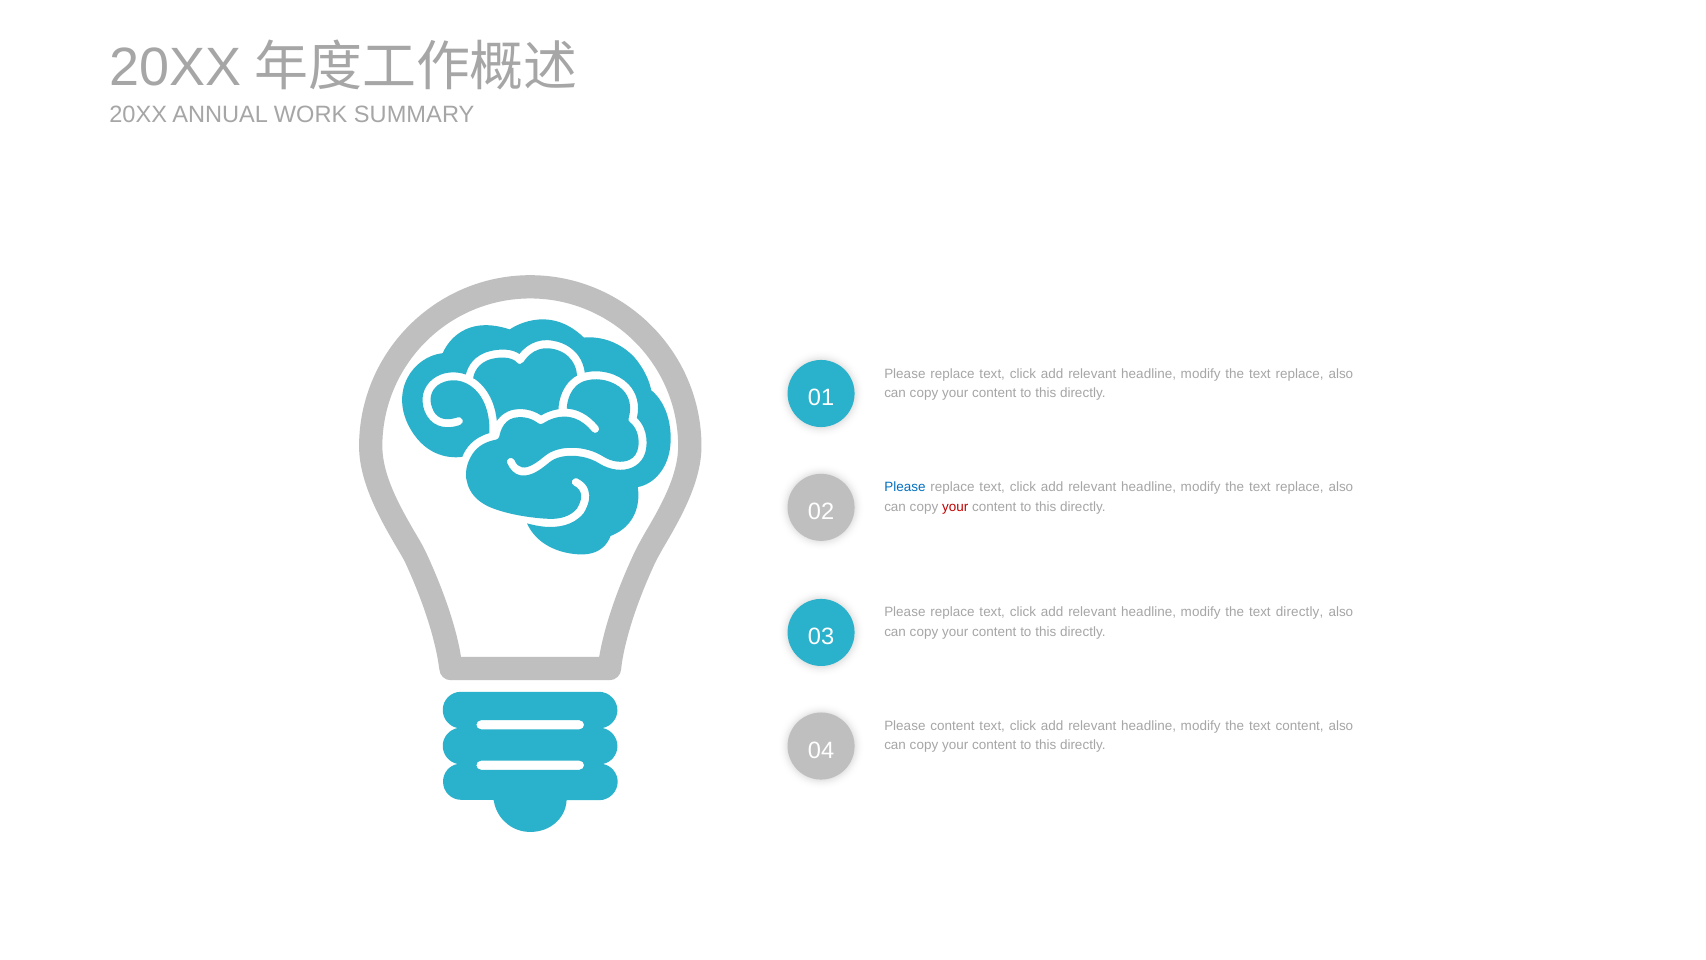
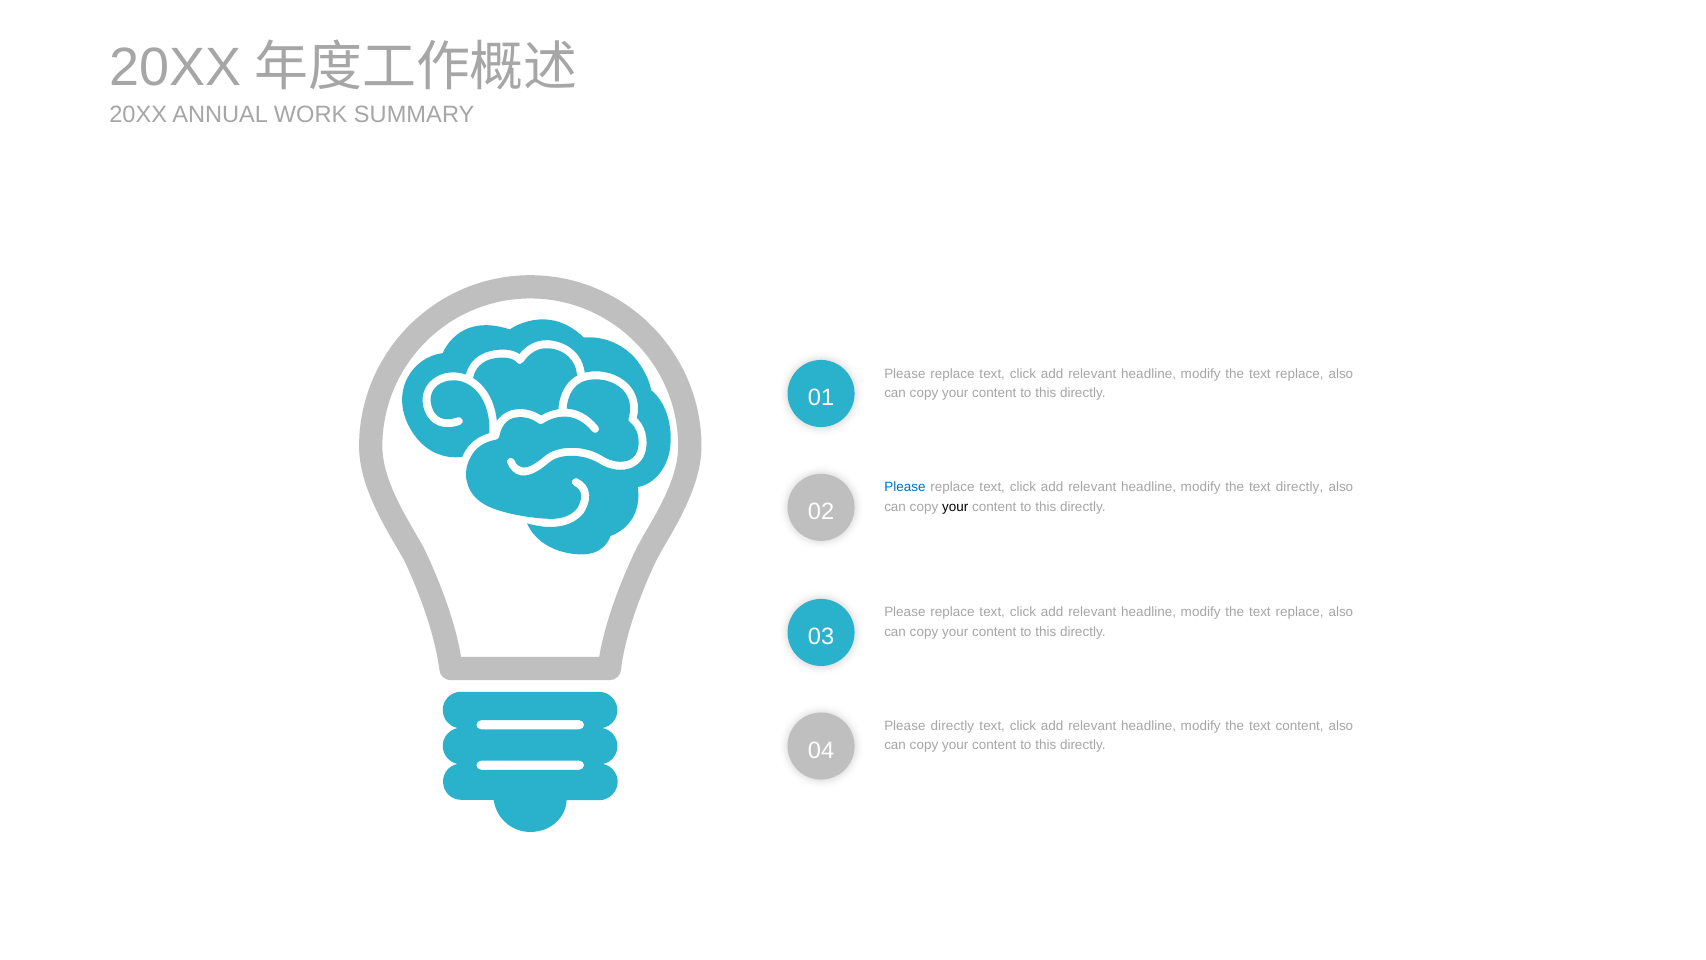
replace at (1300, 487): replace -> directly
your at (955, 507) colour: red -> black
directly at (1300, 612): directly -> replace
Please content: content -> directly
